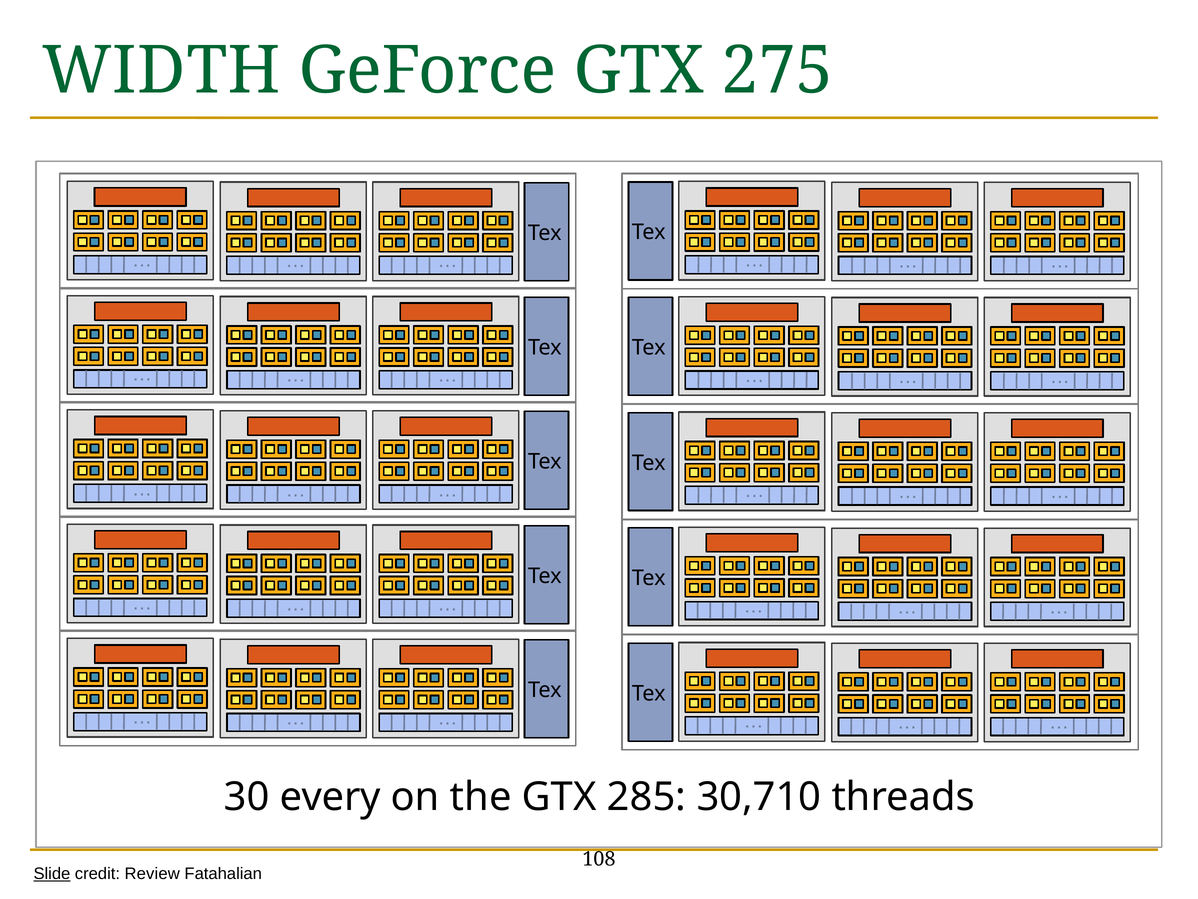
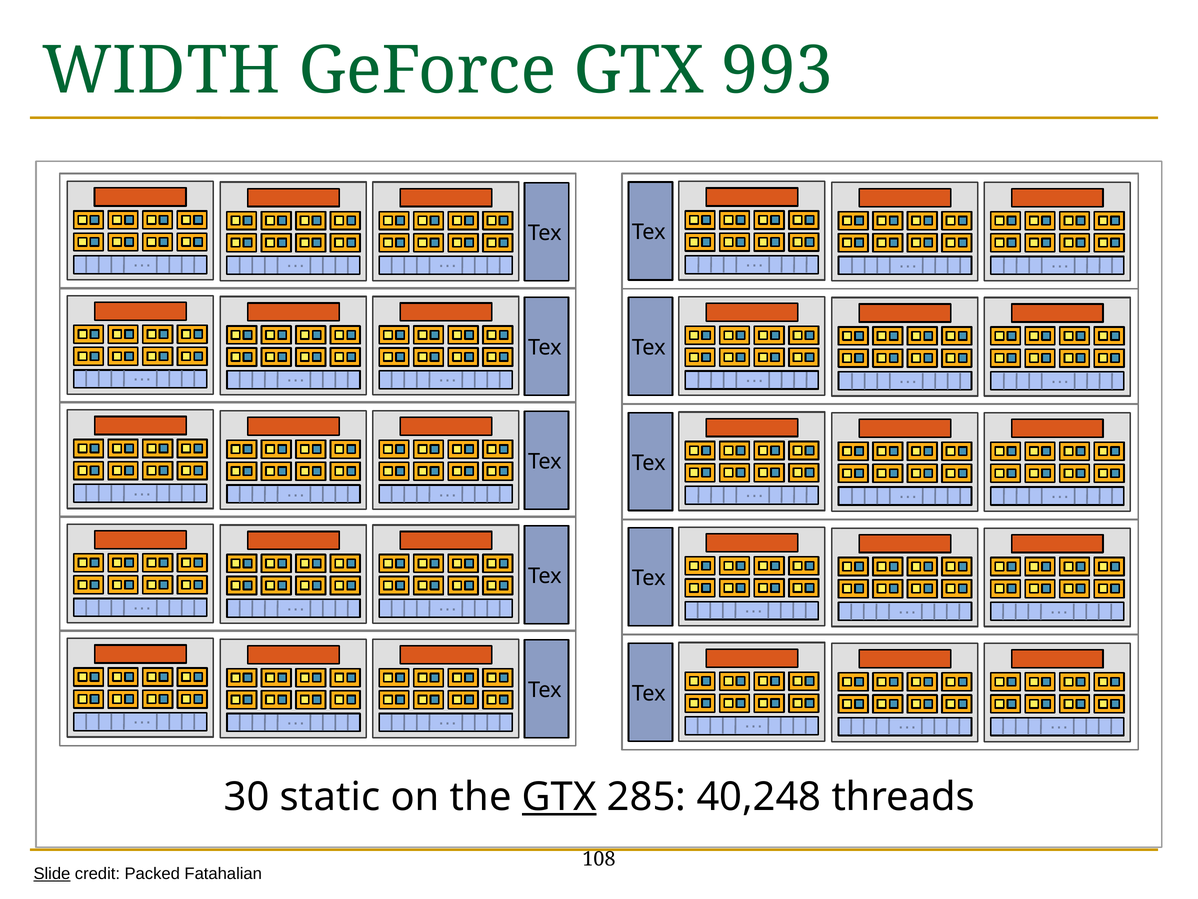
275: 275 -> 993
every: every -> static
GTX at (559, 797) underline: none -> present
30,710: 30,710 -> 40,248
Review: Review -> Packed
